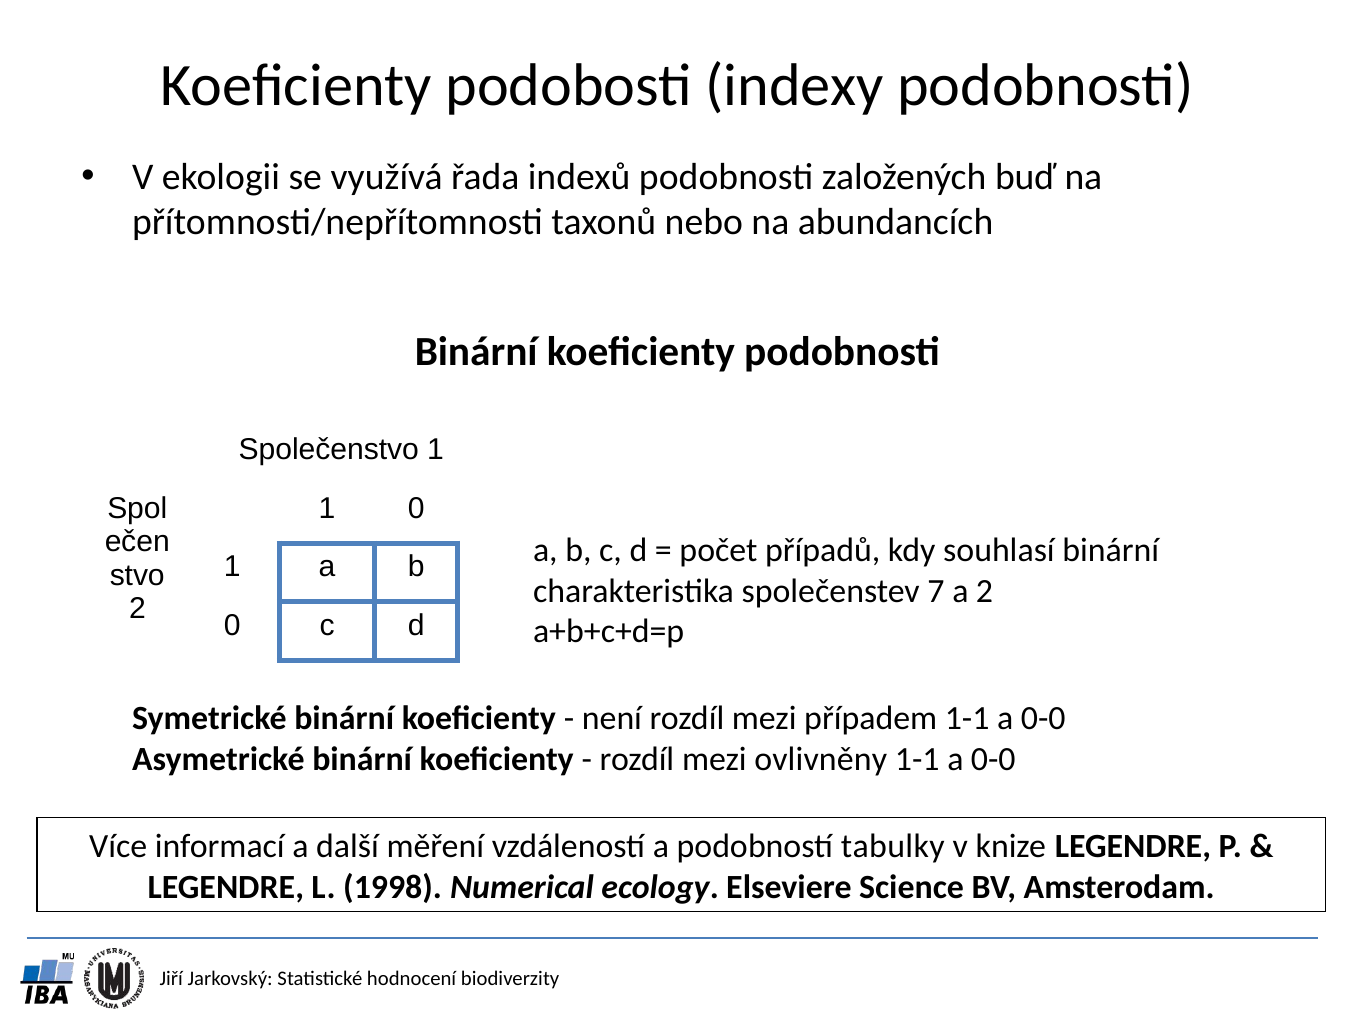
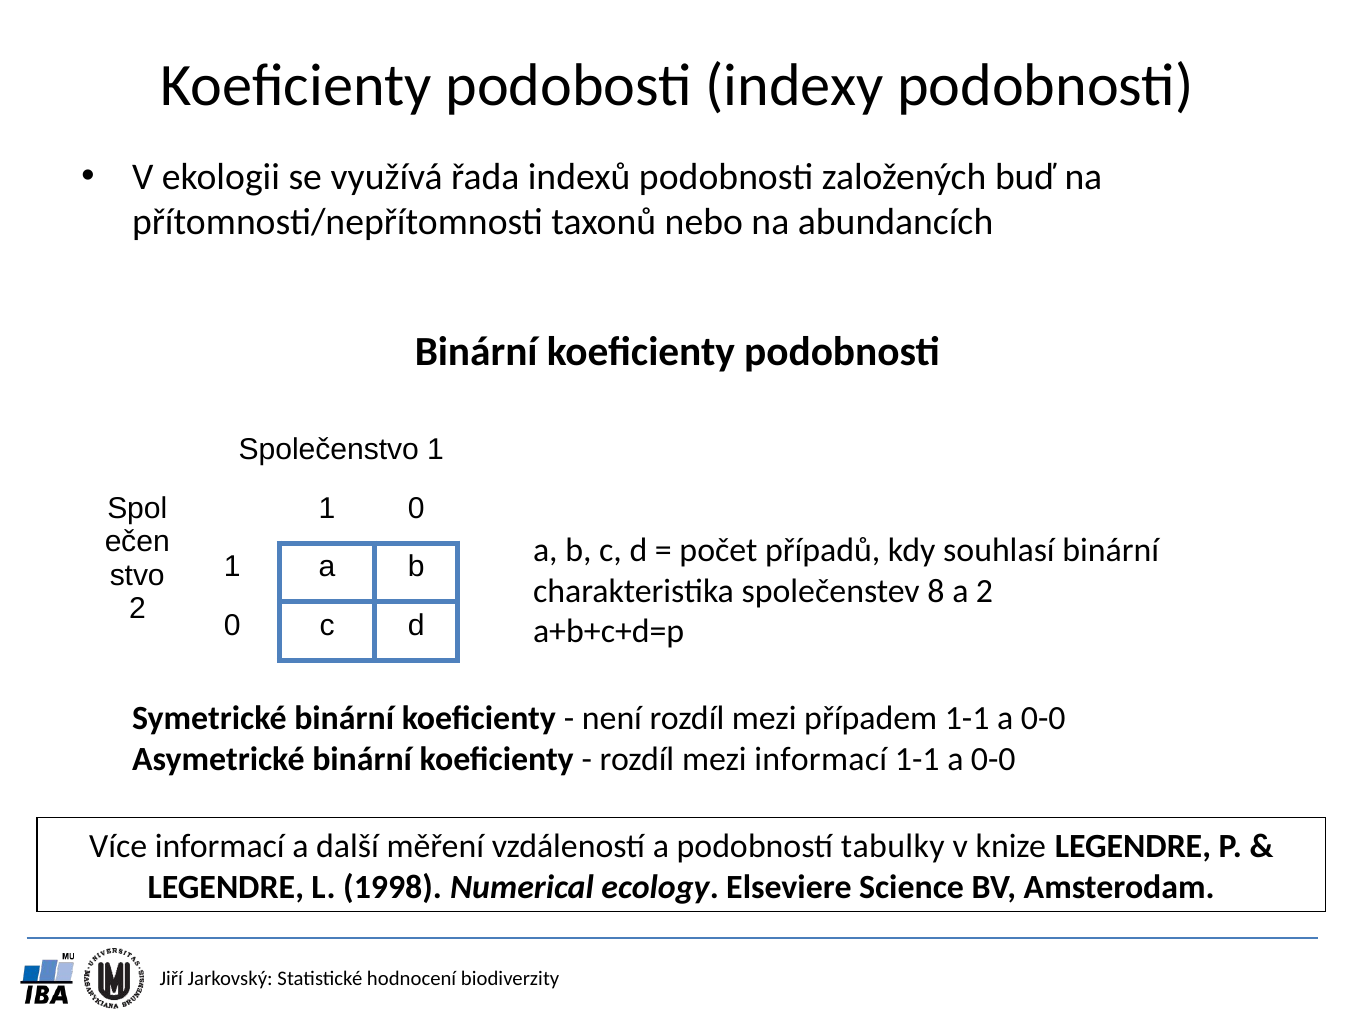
7: 7 -> 8
mezi ovlivněny: ovlivněny -> informací
